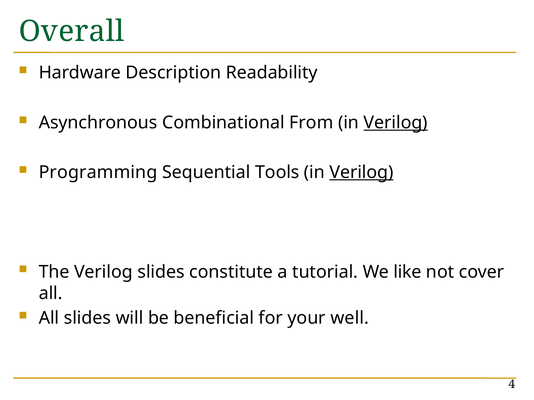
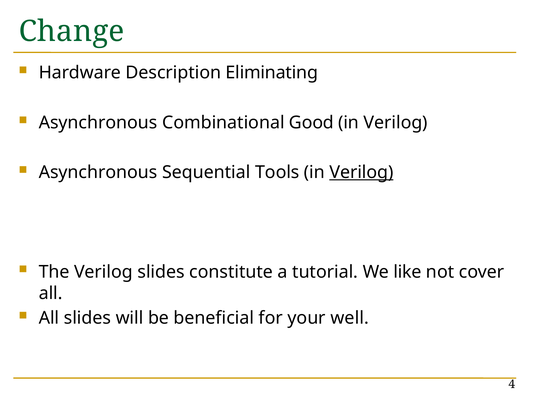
Overall: Overall -> Change
Readability: Readability -> Eliminating
From: From -> Good
Verilog at (396, 123) underline: present -> none
Programming at (98, 173): Programming -> Asynchronous
